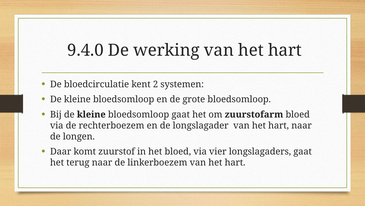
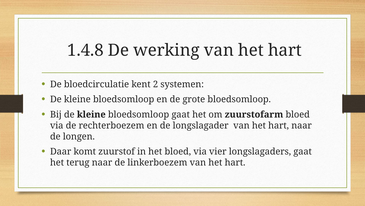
9.4.0: 9.4.0 -> 1.4.8
